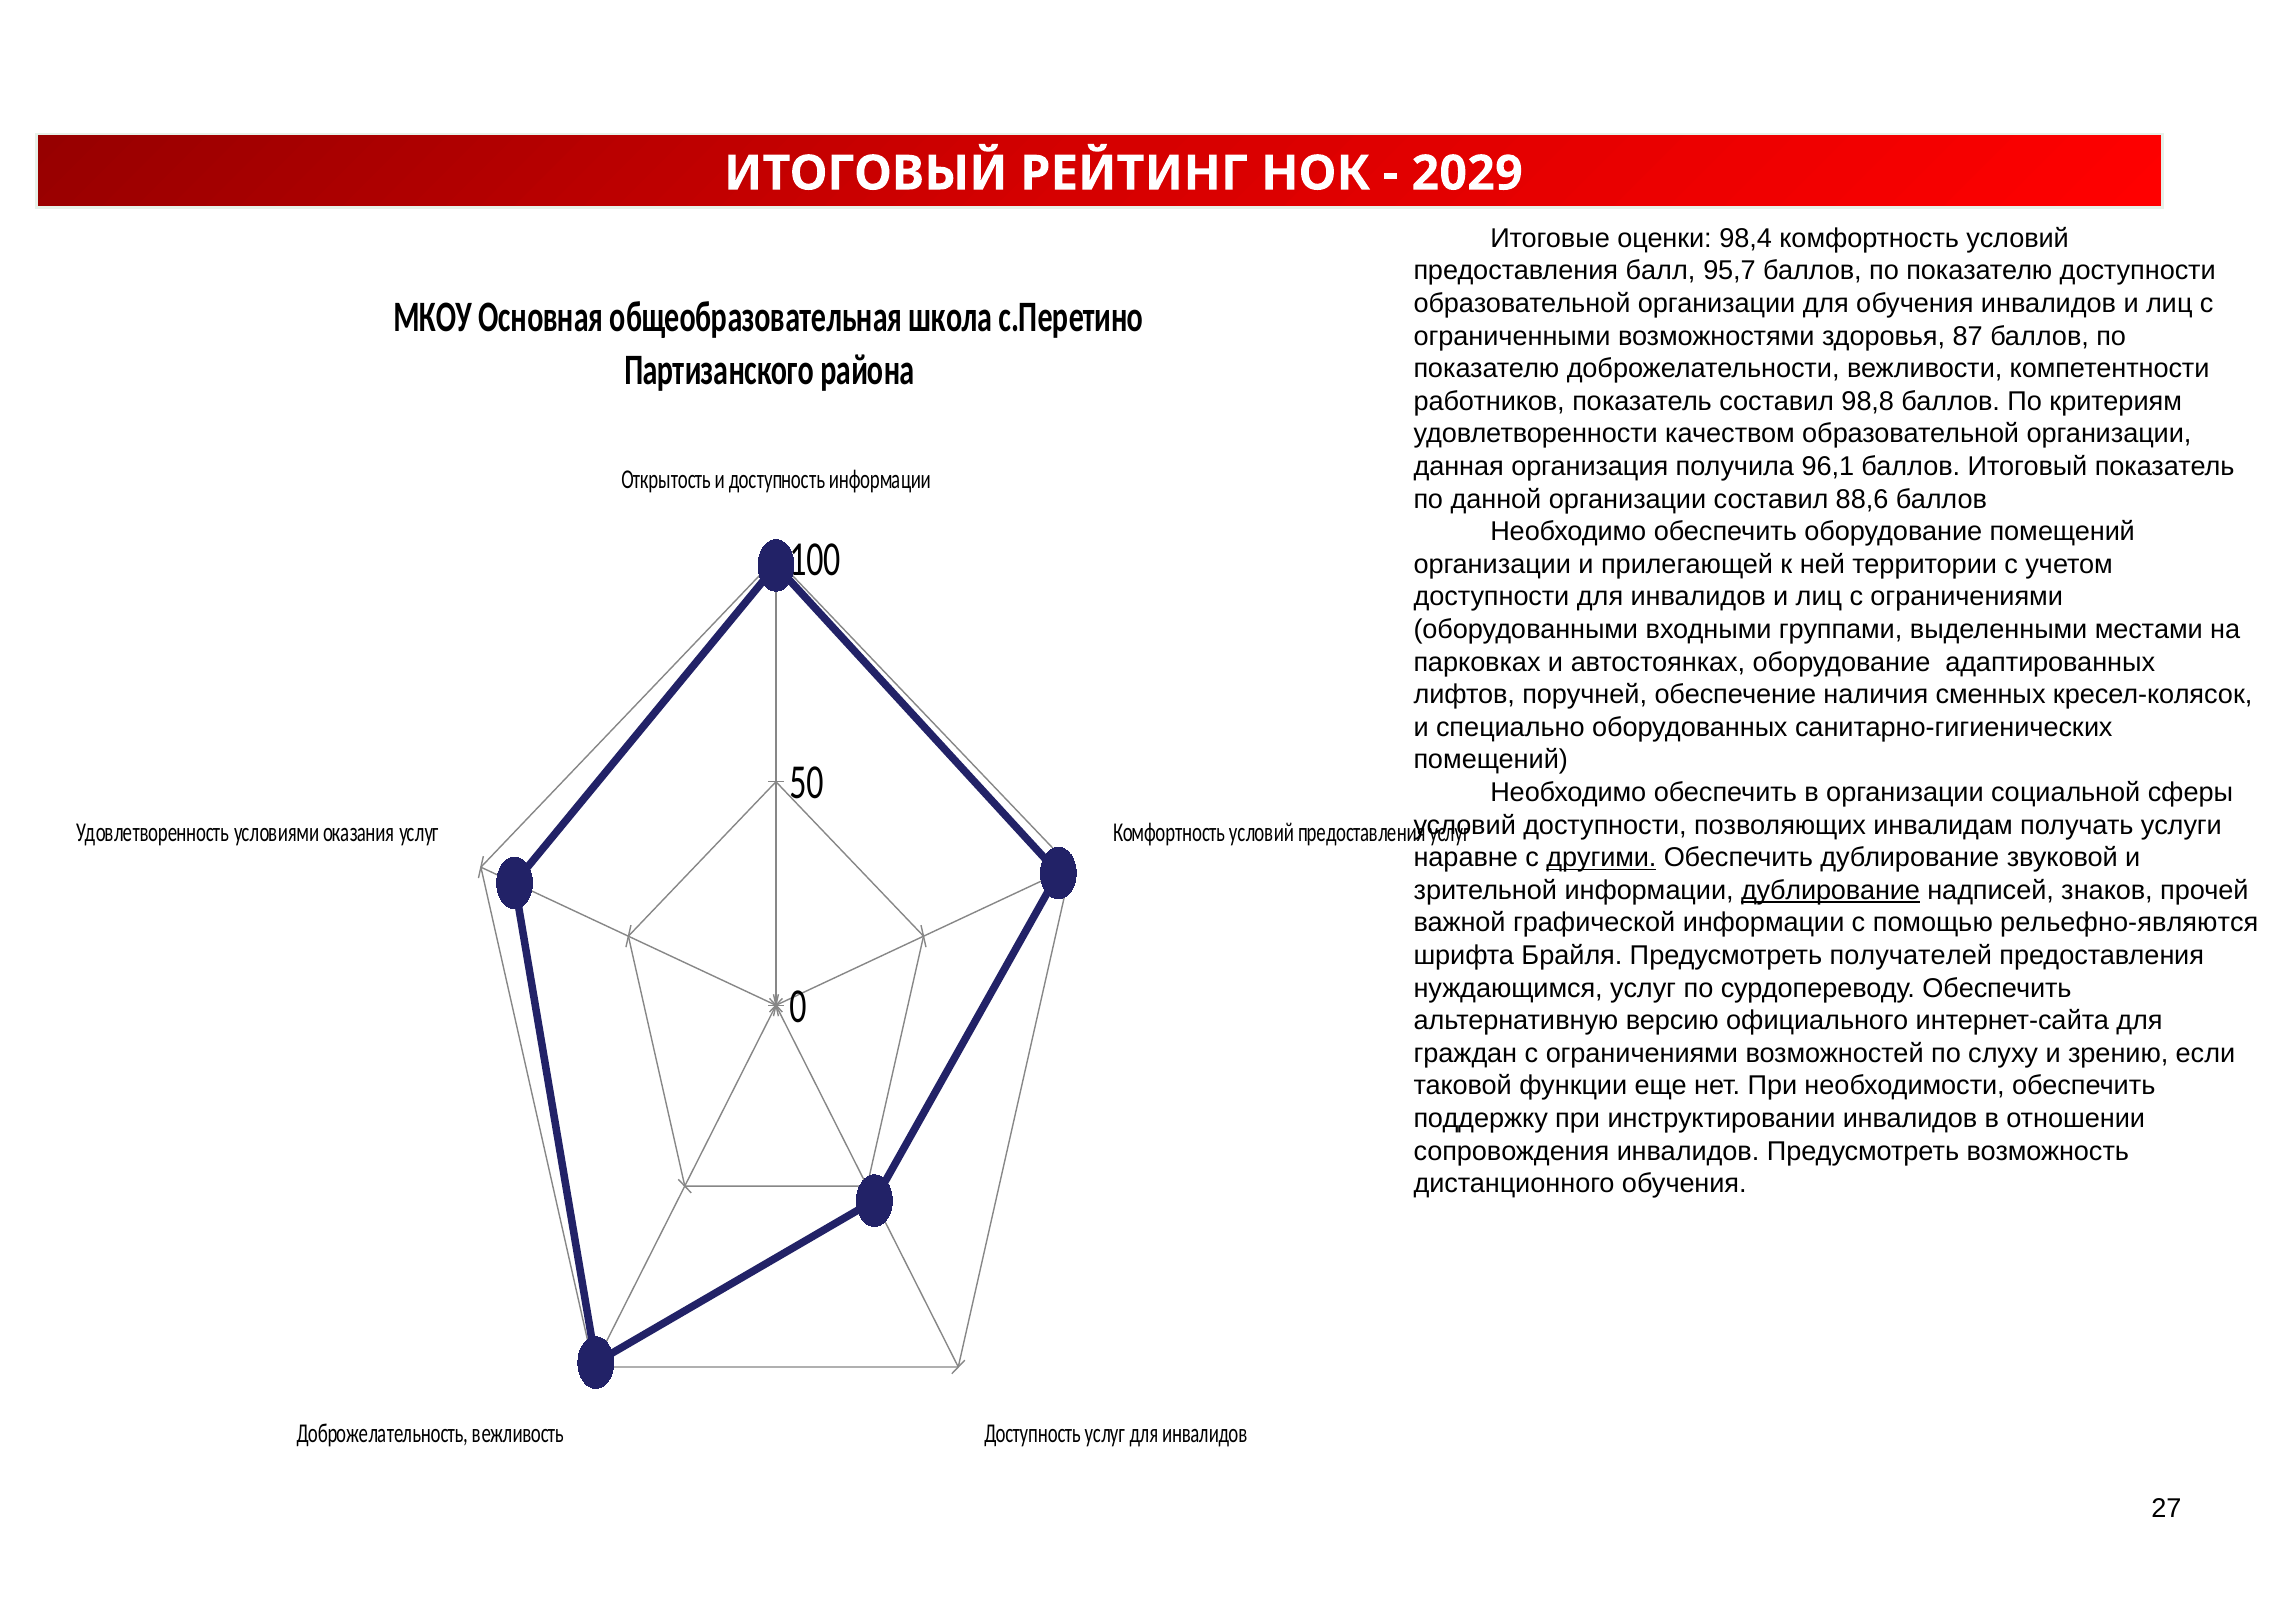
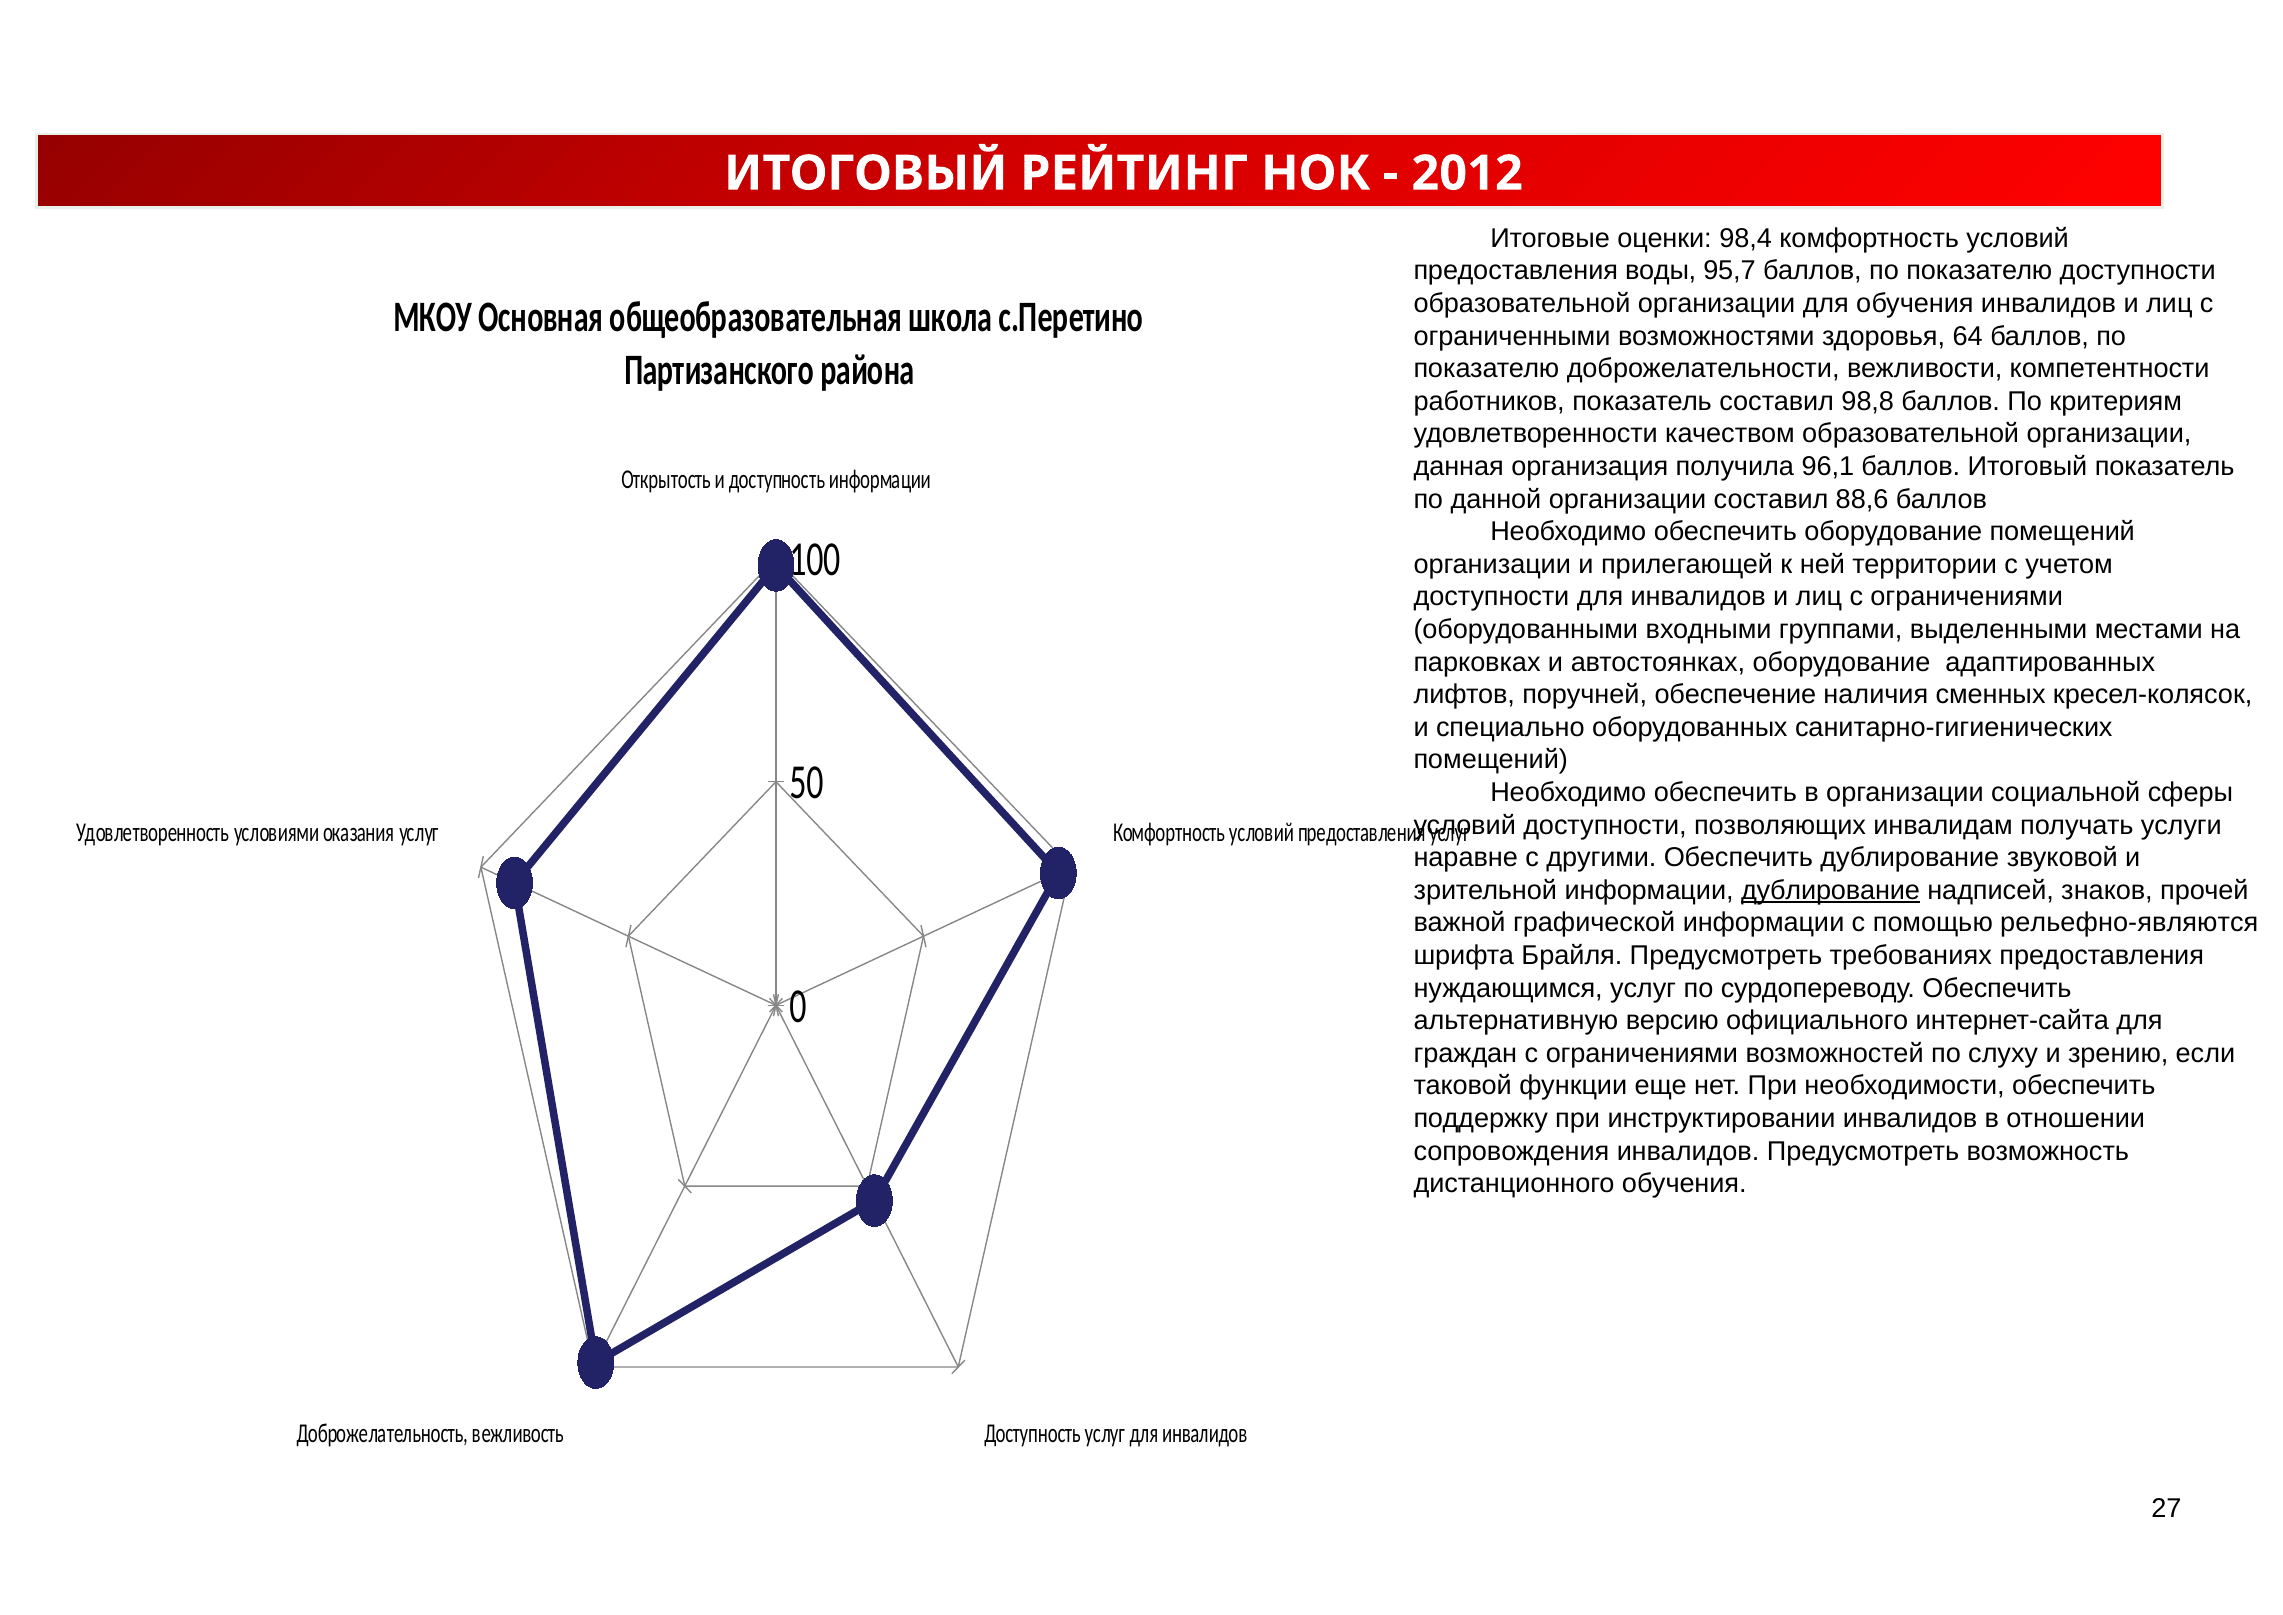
2029: 2029 -> 2012
балл: балл -> воды
87: 87 -> 64
другими underline: present -> none
получателей: получателей -> требованиях
